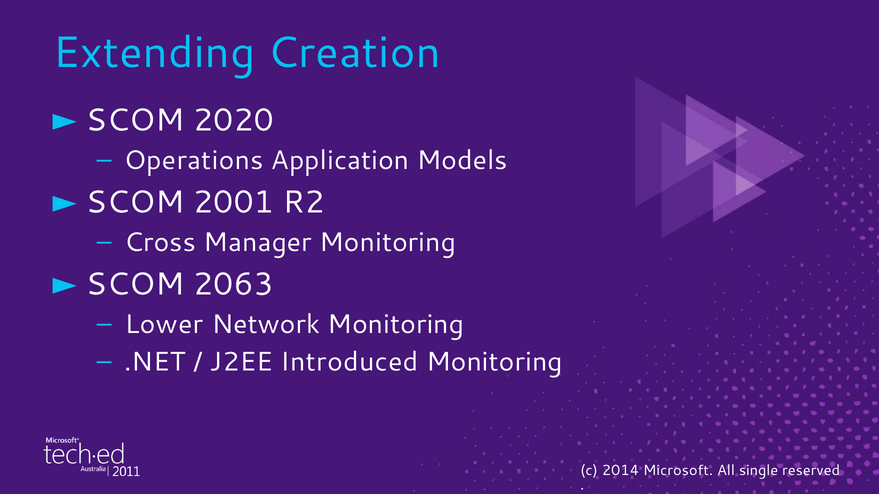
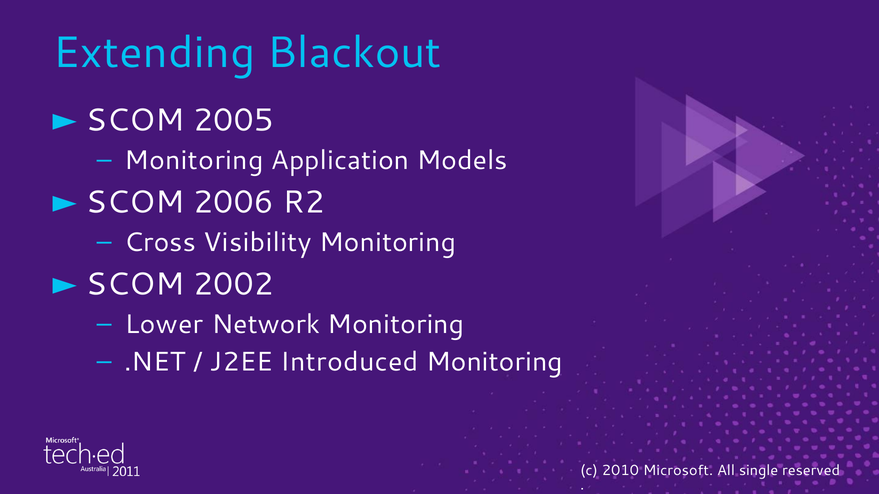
Creation: Creation -> Blackout
2020: 2020 -> 2005
Operations at (194, 161): Operations -> Monitoring
2001: 2001 -> 2006
Manager: Manager -> Visibility
2063: 2063 -> 2002
2014: 2014 -> 2010
